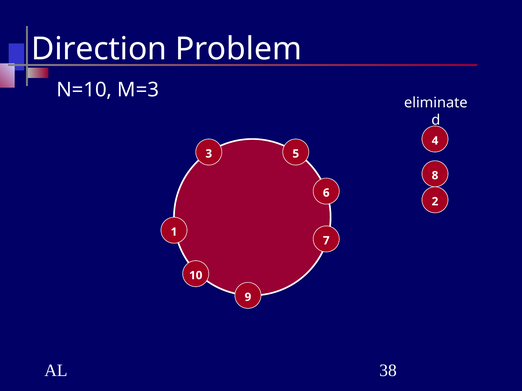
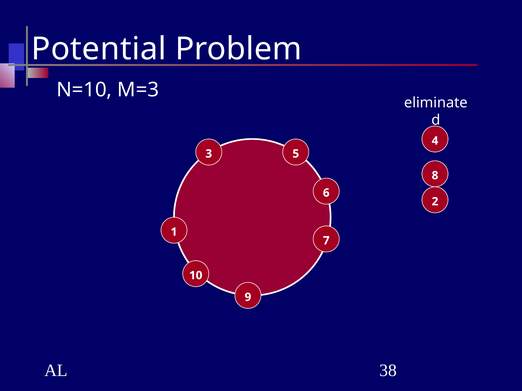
Direction: Direction -> Potential
